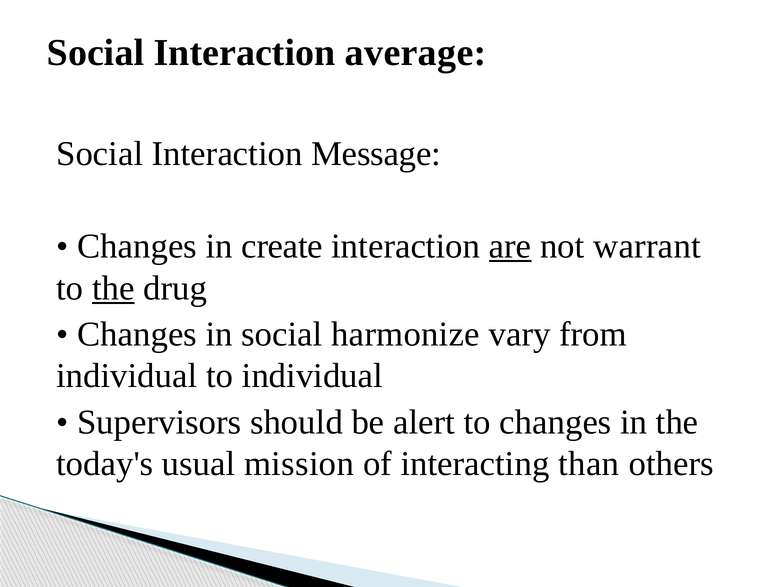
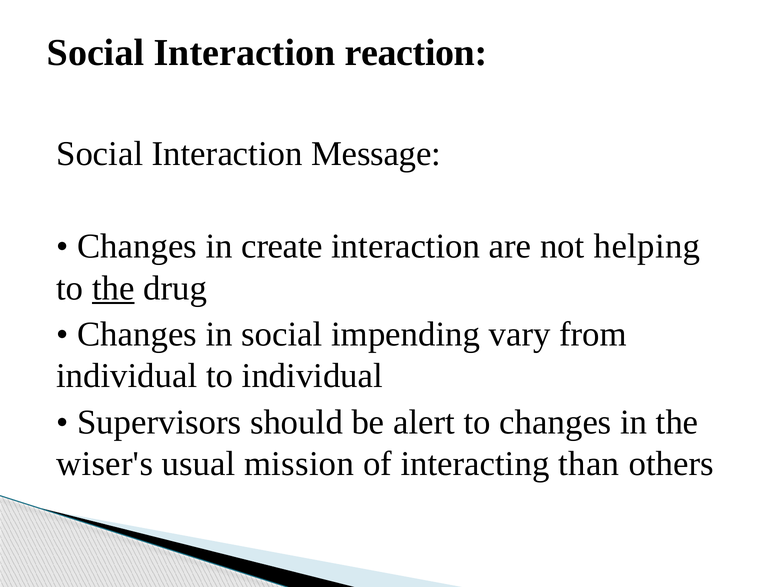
average: average -> reaction
are underline: present -> none
warrant: warrant -> helping
harmonize: harmonize -> impending
today's: today's -> wiser's
